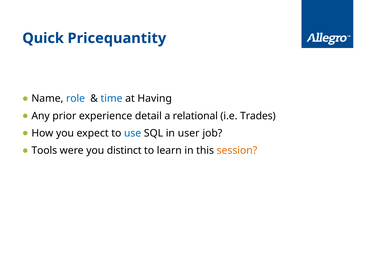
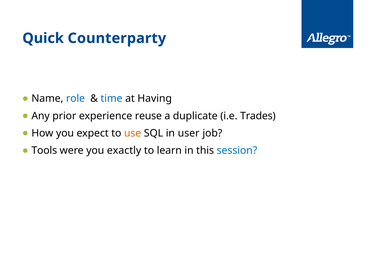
Pricequantity: Pricequantity -> Counterparty
detail: detail -> reuse
relational: relational -> duplicate
use colour: blue -> orange
distinct: distinct -> exactly
session colour: orange -> blue
